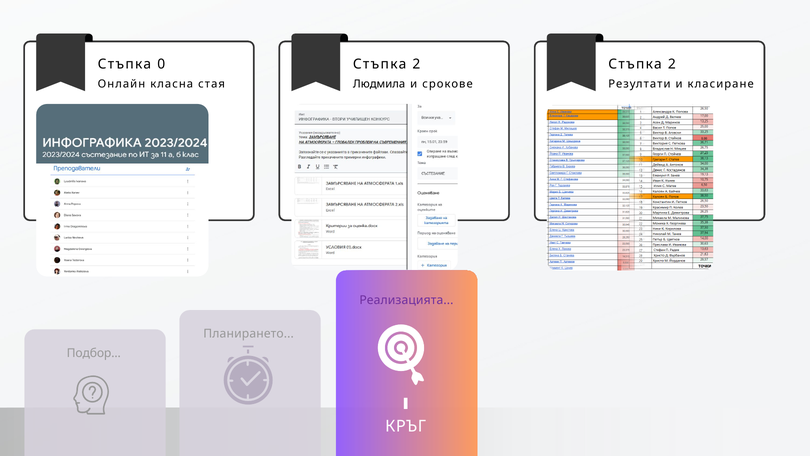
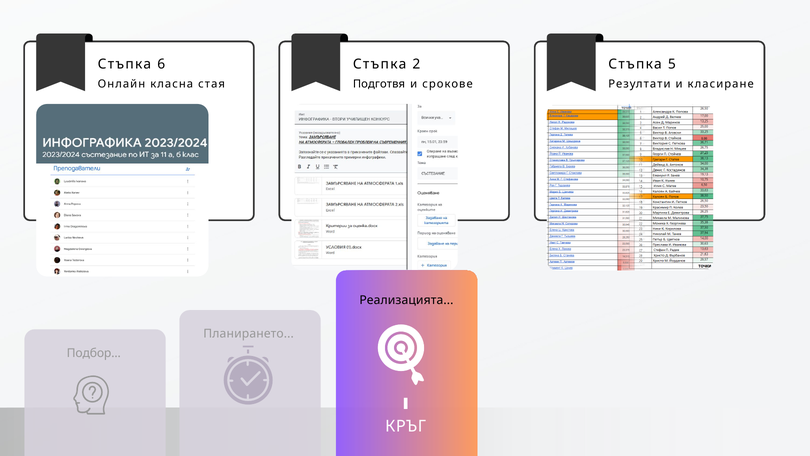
0: 0 -> 6
2 at (672, 64): 2 -> 5
Людмила: Людмила -> Подготвя
Реализацията colour: purple -> black
